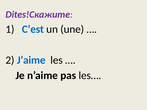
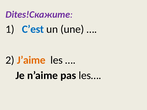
J’aime colour: blue -> orange
